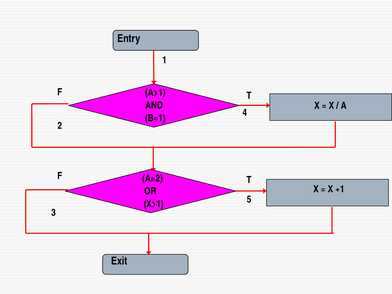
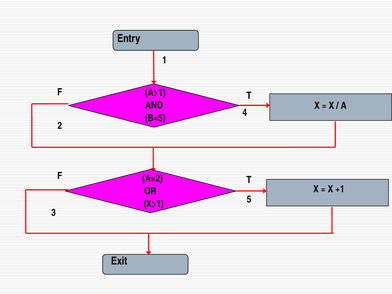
B=1: B=1 -> B=5
